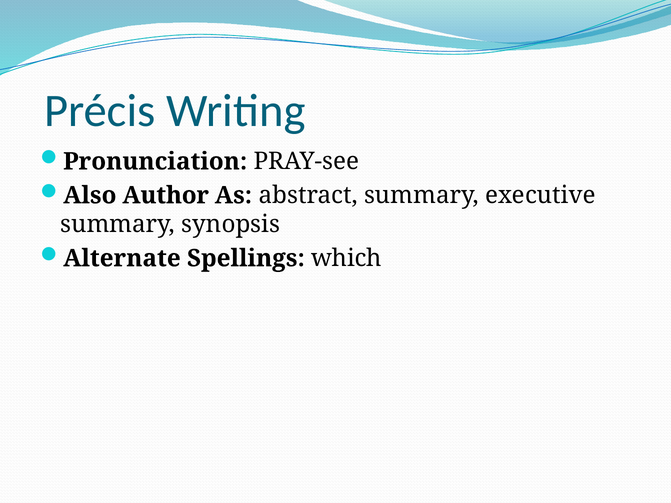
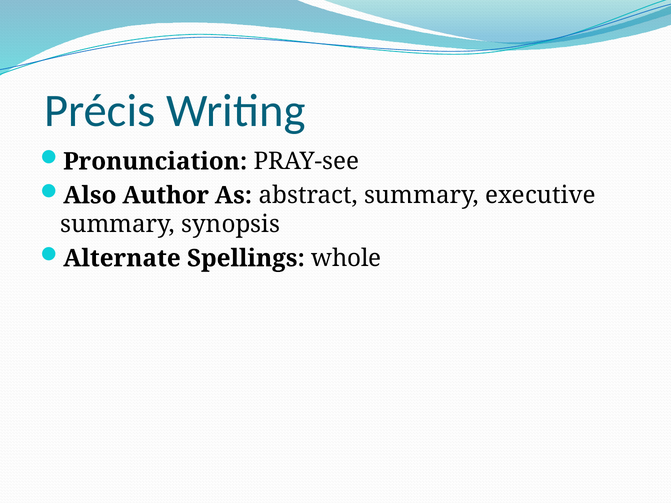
which: which -> whole
